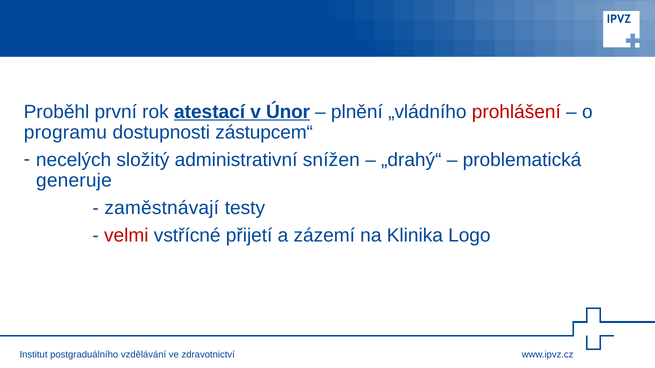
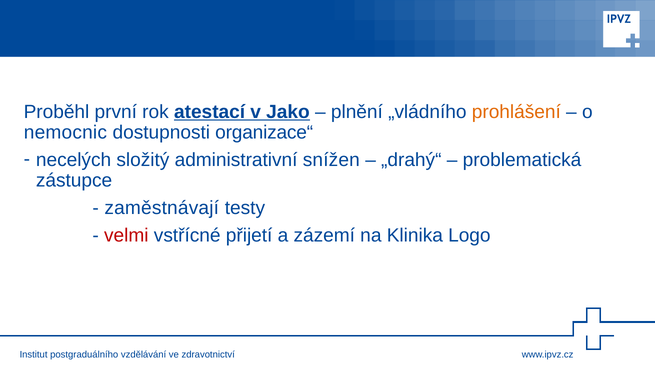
Únor: Únor -> Jako
prohlášení colour: red -> orange
programu: programu -> nemocnic
zástupcem“: zástupcem“ -> organizace“
generuje: generuje -> zástupce
